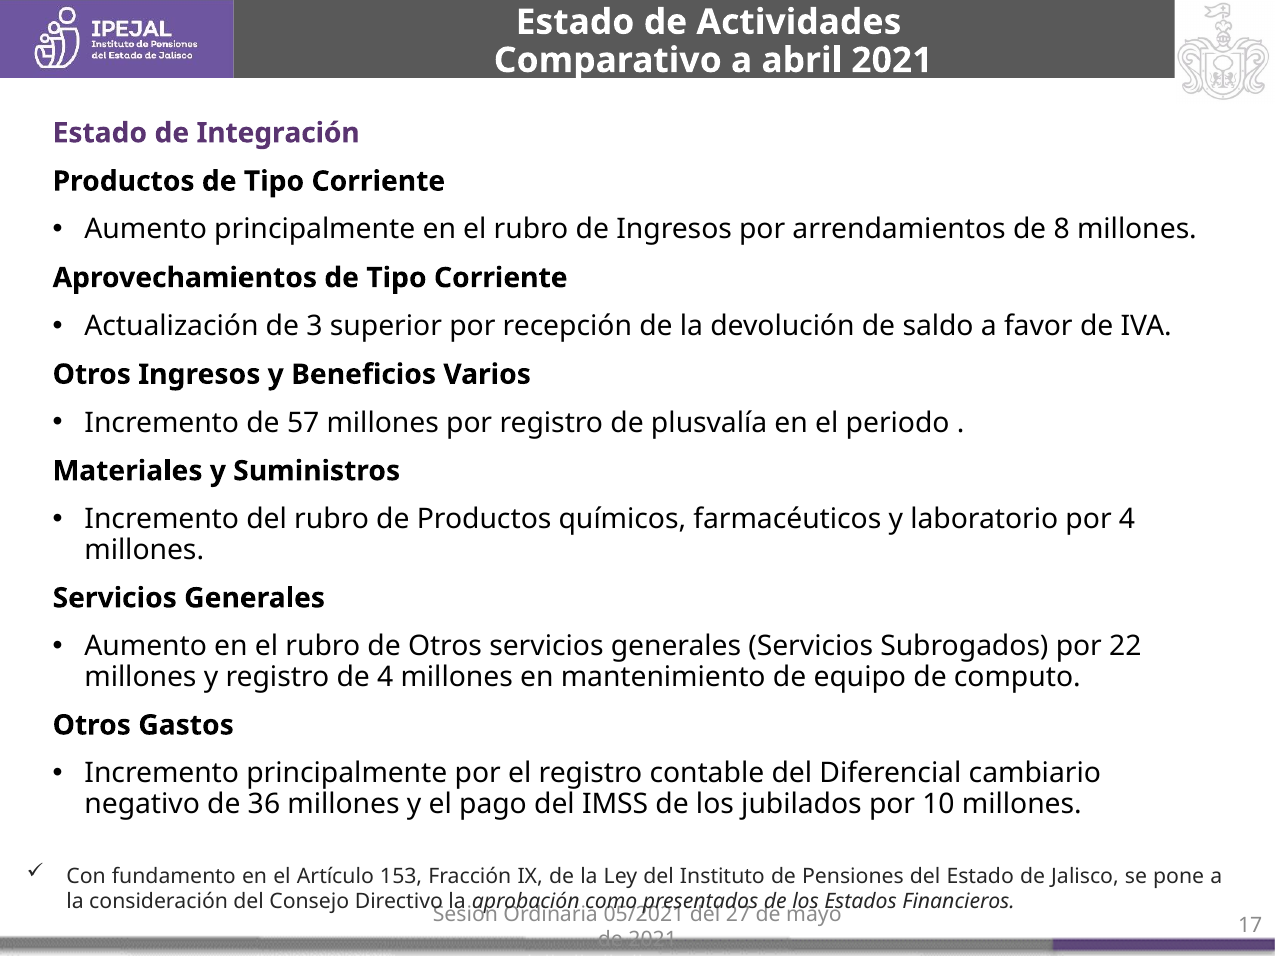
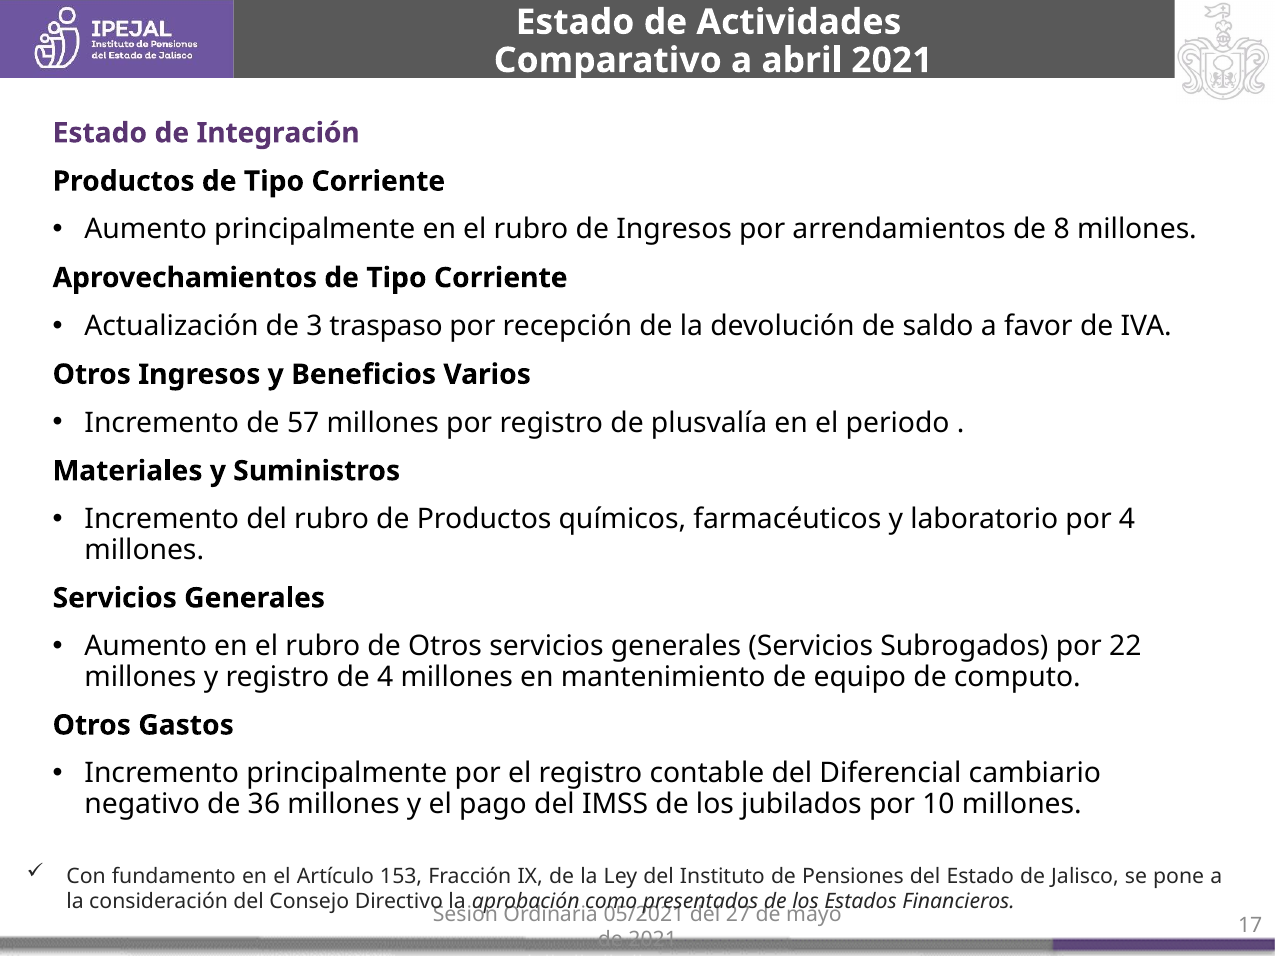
superior: superior -> traspaso
